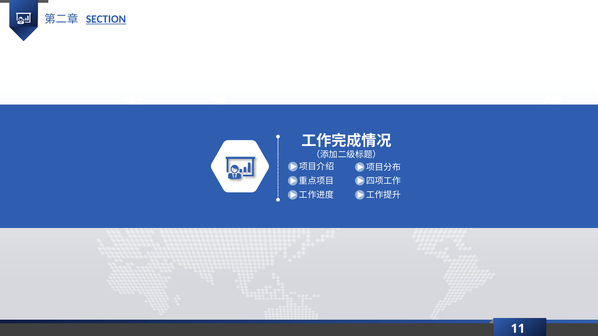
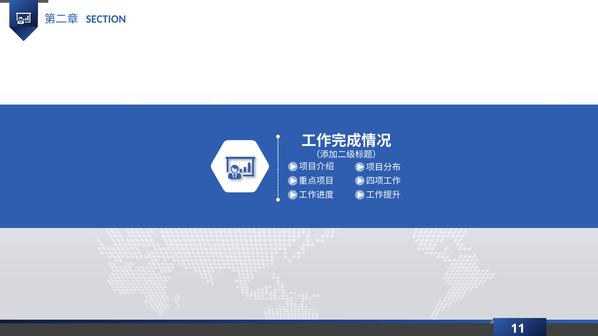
SECTION underline: present -> none
